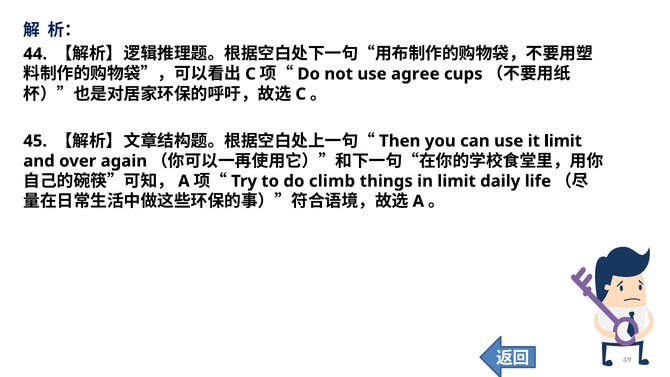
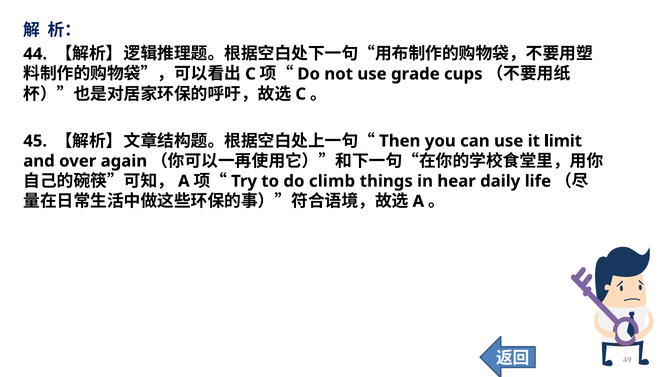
agree: agree -> grade
in limit: limit -> hear
